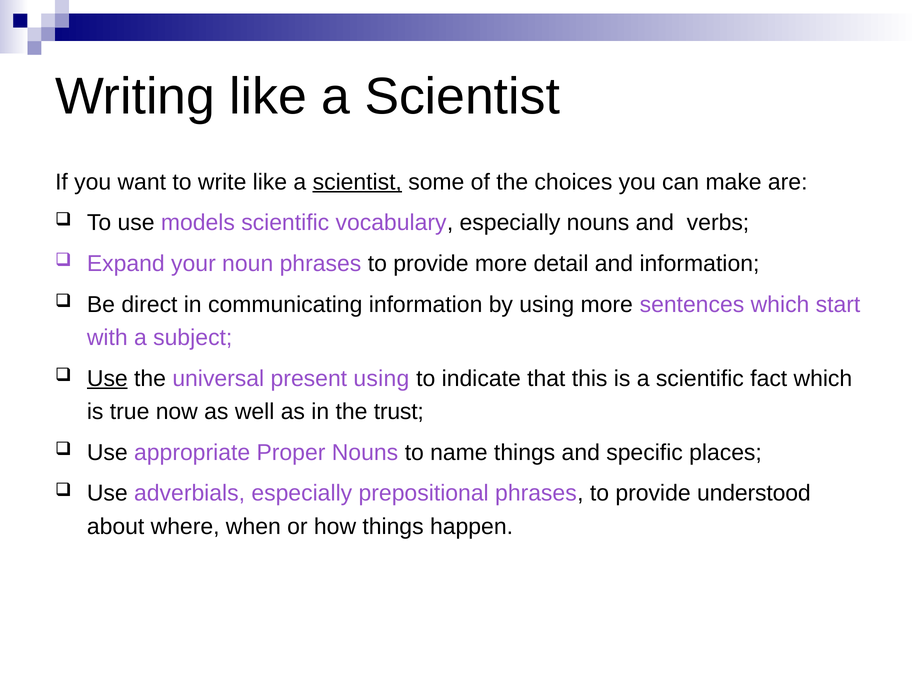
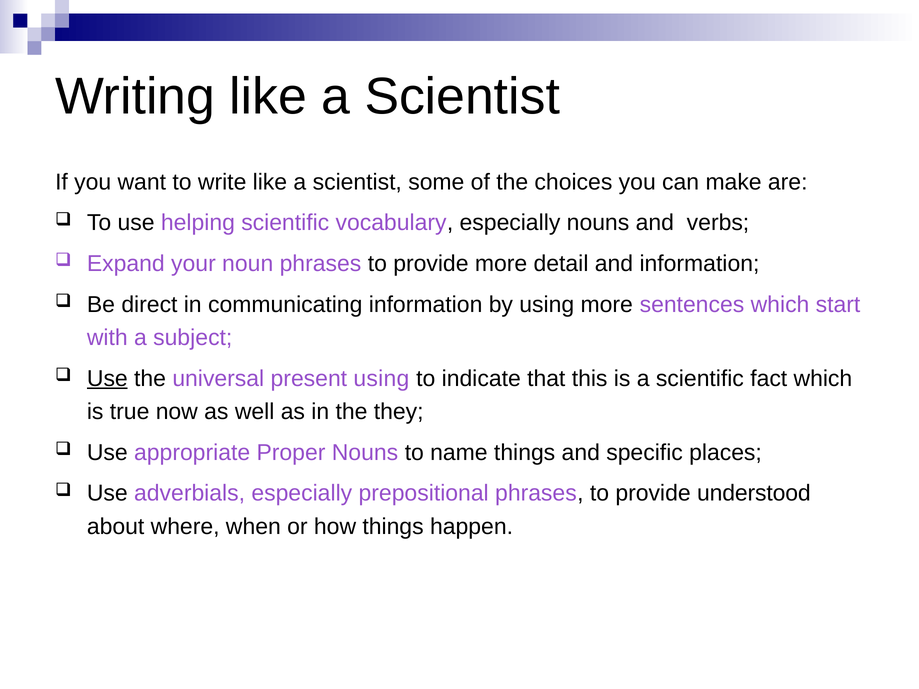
scientist at (357, 182) underline: present -> none
models: models -> helping
trust: trust -> they
